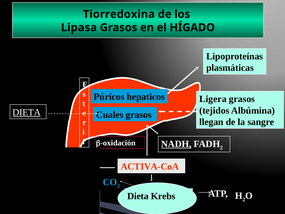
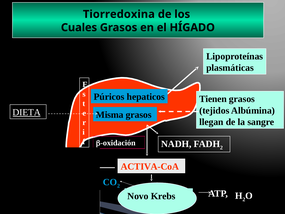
Lipasa: Lipasa -> Cuales
Ligera: Ligera -> Tienen
Cuales: Cuales -> Misma
NADH underline: present -> none
Dieta at (138, 196): Dieta -> Novo
